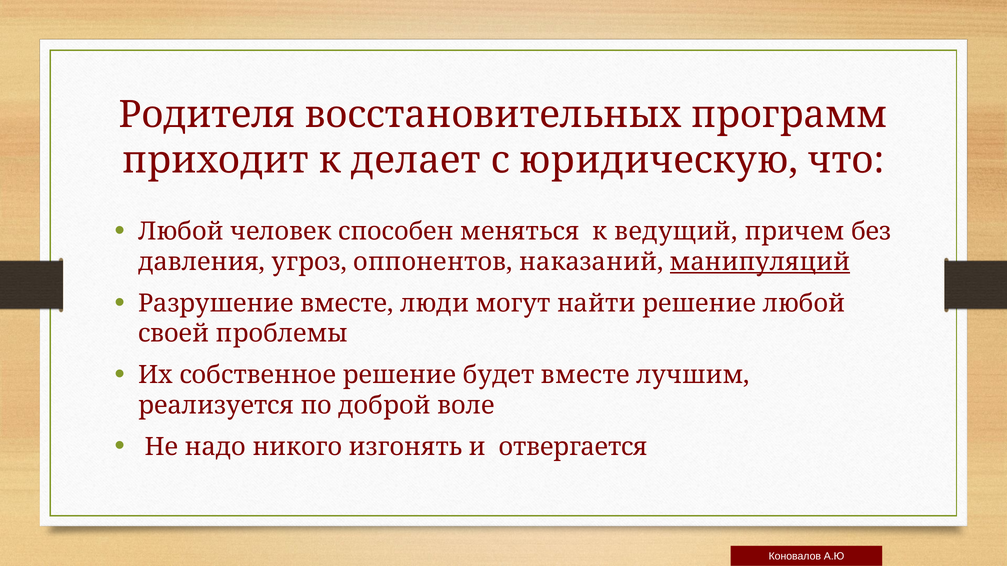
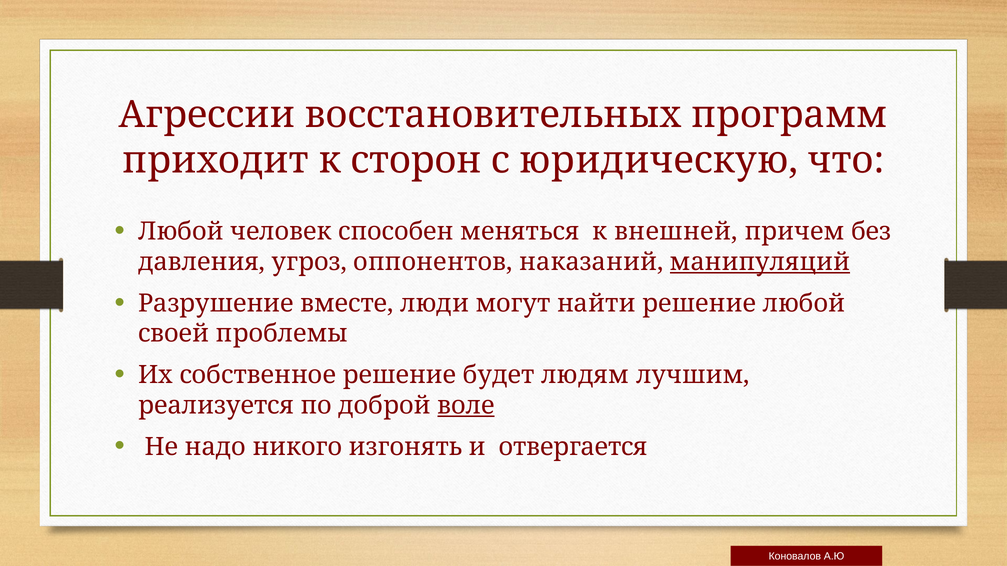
Родителя: Родителя -> Агрессии
делает: делает -> сторон
ведущий: ведущий -> внешней
будет вместе: вместе -> людям
воле underline: none -> present
